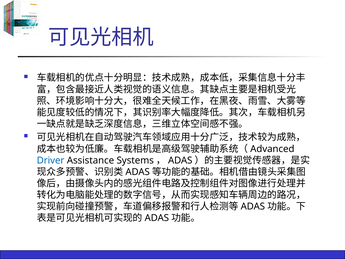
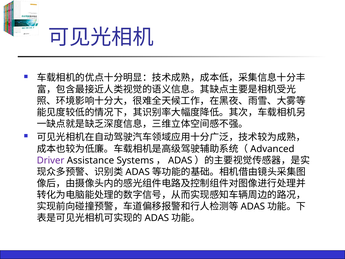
Driver colour: blue -> purple
